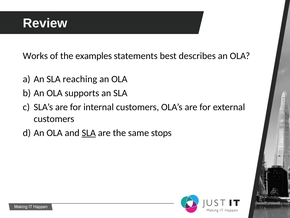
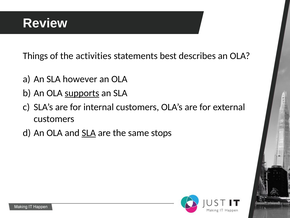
Works: Works -> Things
examples: examples -> activities
reaching: reaching -> however
supports underline: none -> present
